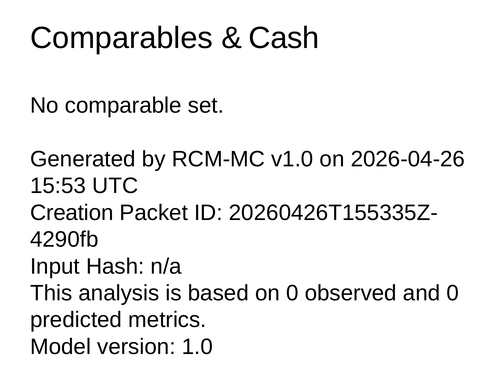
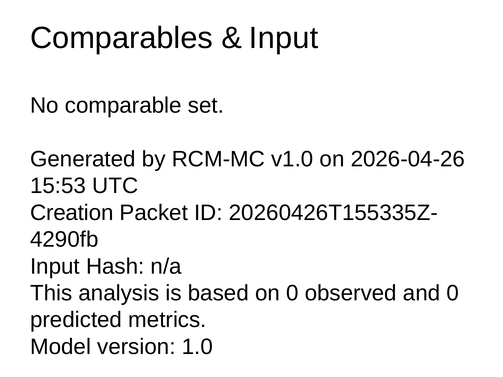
Cash at (284, 38): Cash -> Input
